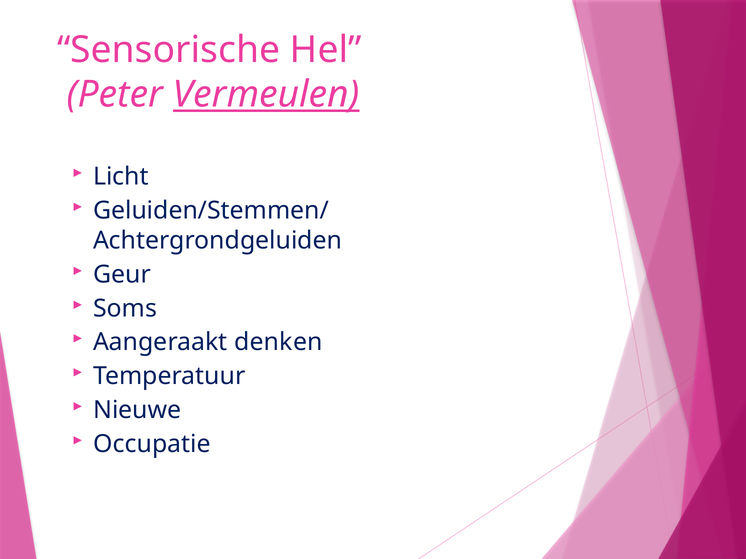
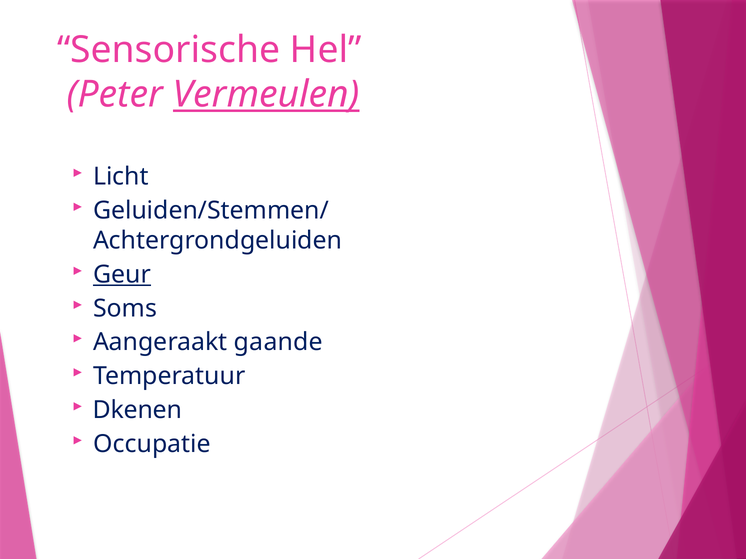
Geur underline: none -> present
denken: denken -> gaande
Nieuwe: Nieuwe -> Dkenen
